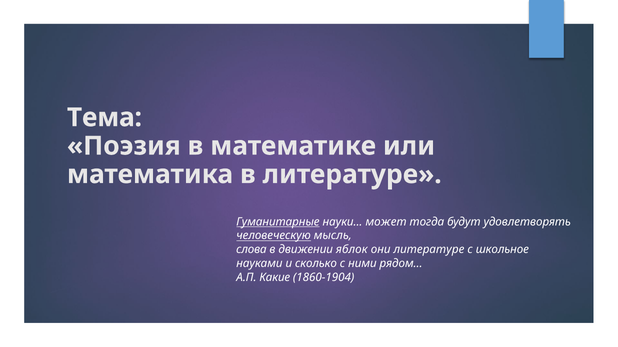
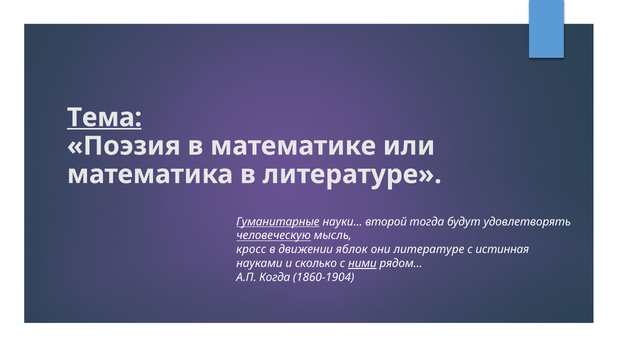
Тема underline: none -> present
может: может -> второй
слова: слова -> кросс
школьное: школьное -> истинная
ними underline: none -> present
Какие: Какие -> Когда
